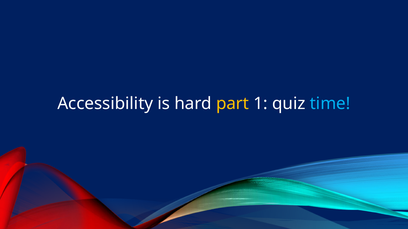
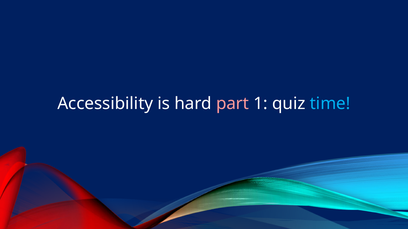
part colour: yellow -> pink
